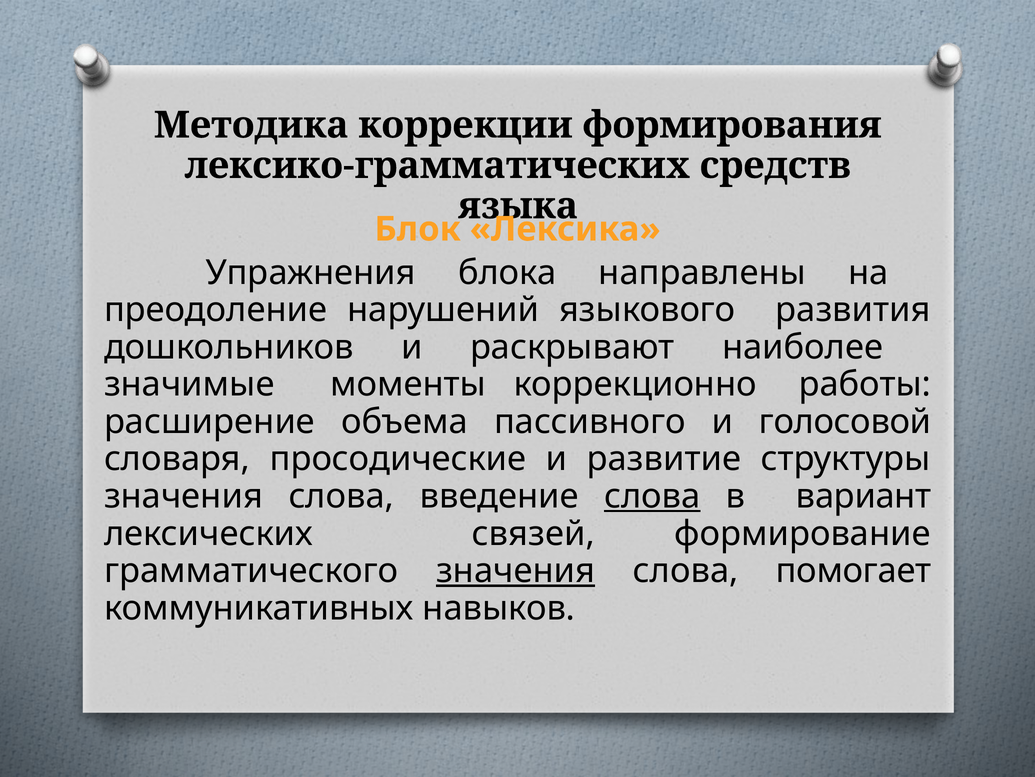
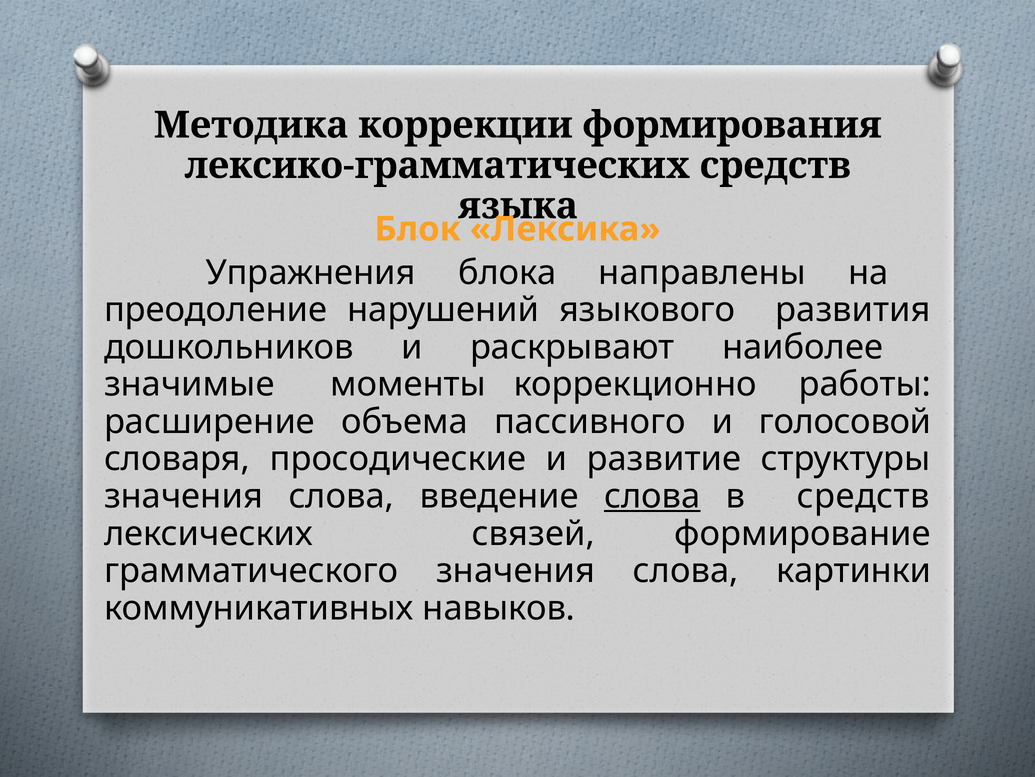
в вариант: вариант -> средств
значения at (516, 570) underline: present -> none
помогает: помогает -> картинки
